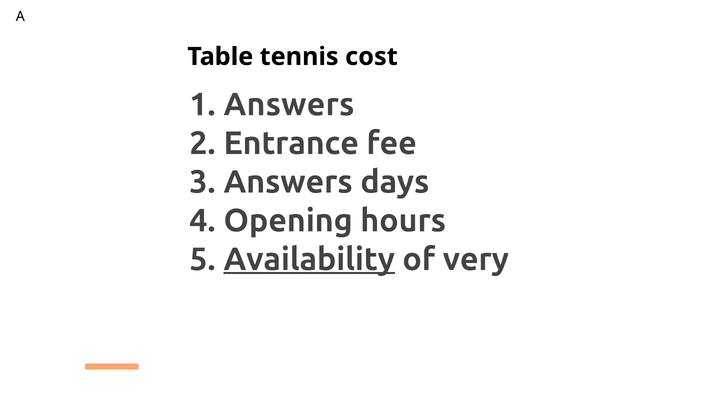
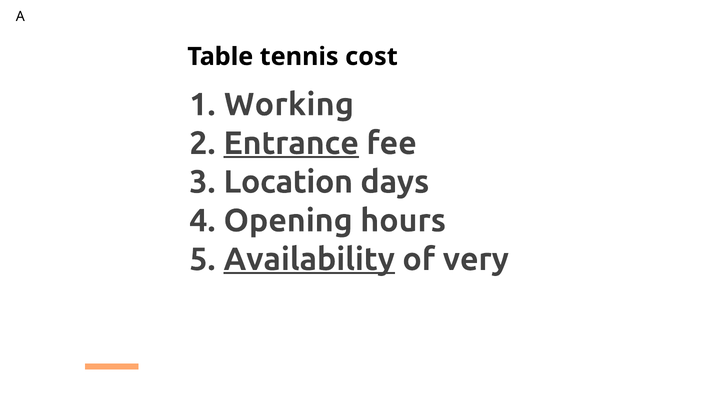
Answers at (289, 105): Answers -> Working
Entrance underline: none -> present
Answers at (288, 182): Answers -> Location
